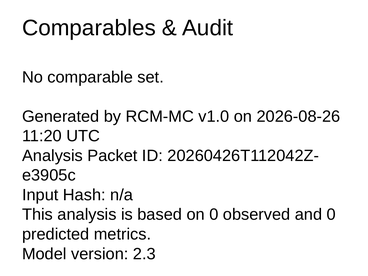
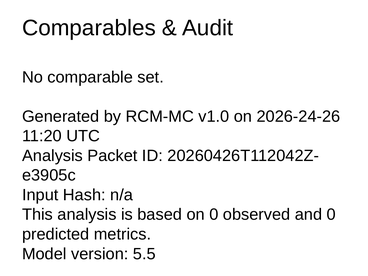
2026-08-26: 2026-08-26 -> 2026-24-26
2.3: 2.3 -> 5.5
